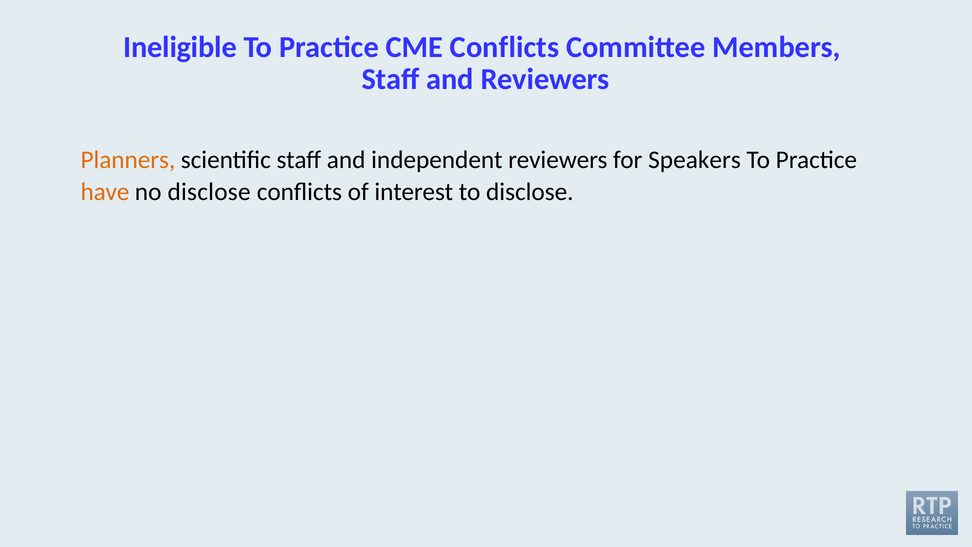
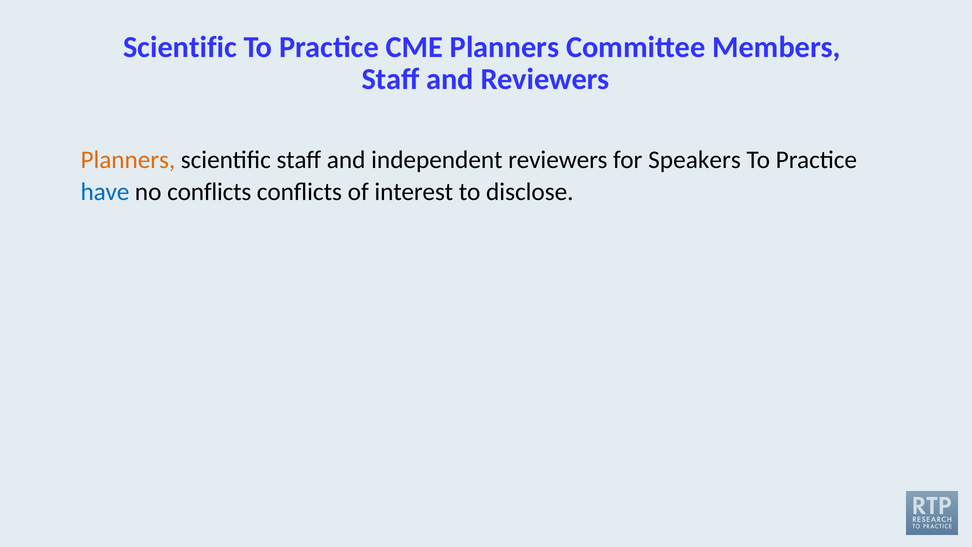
Ineligible at (180, 47): Ineligible -> Scientific
CME Conflicts: Conflicts -> Planners
have colour: orange -> blue
no disclose: disclose -> conflicts
